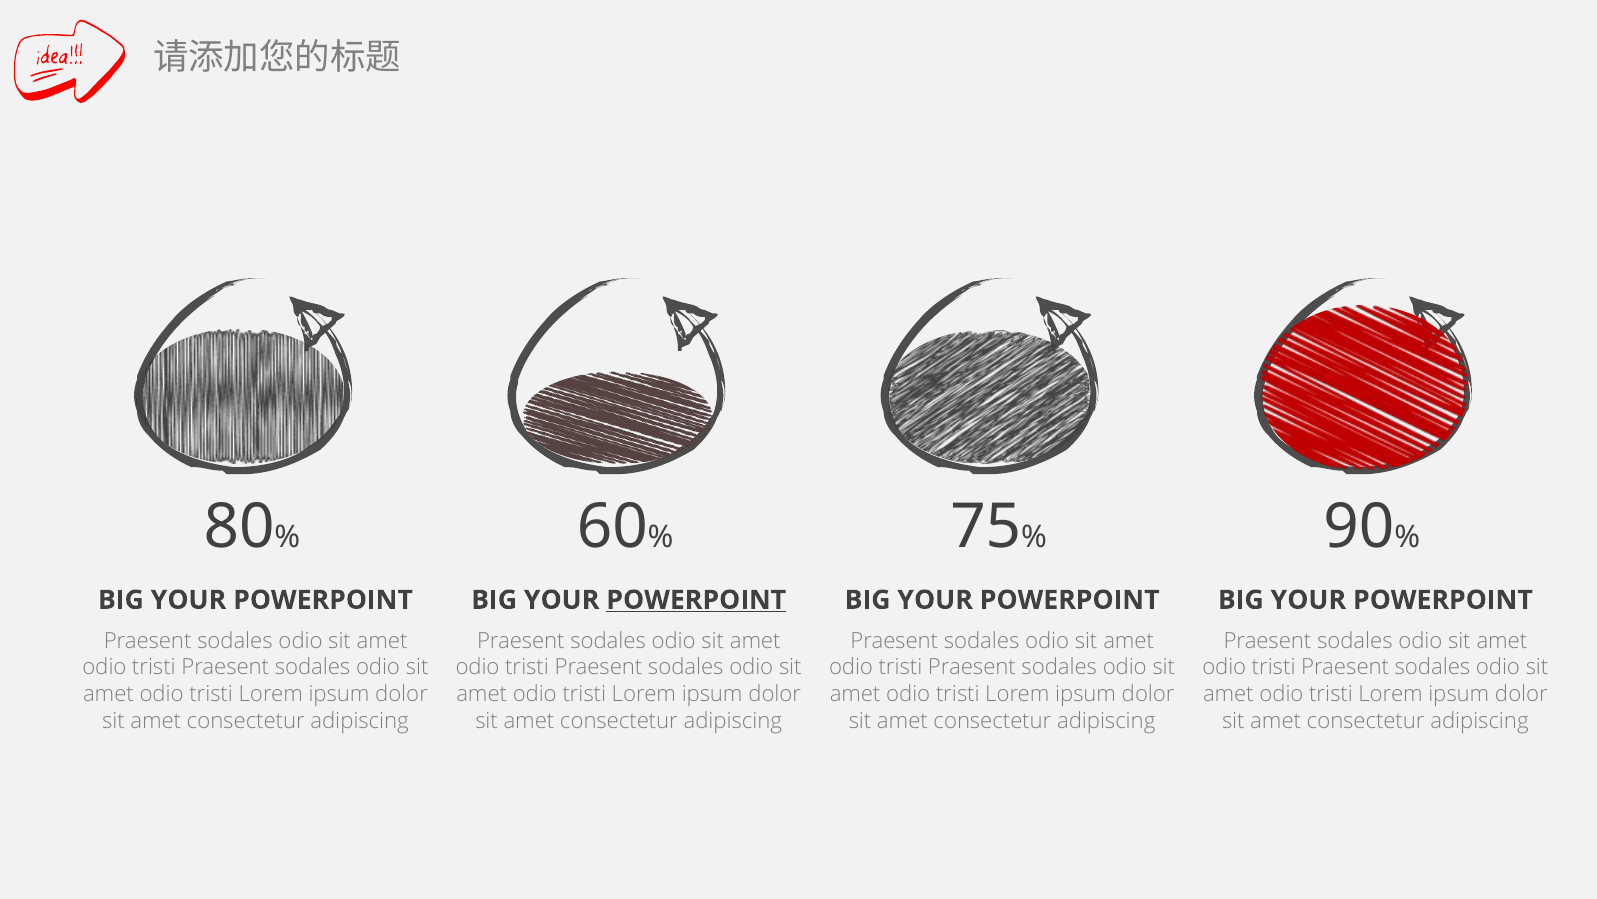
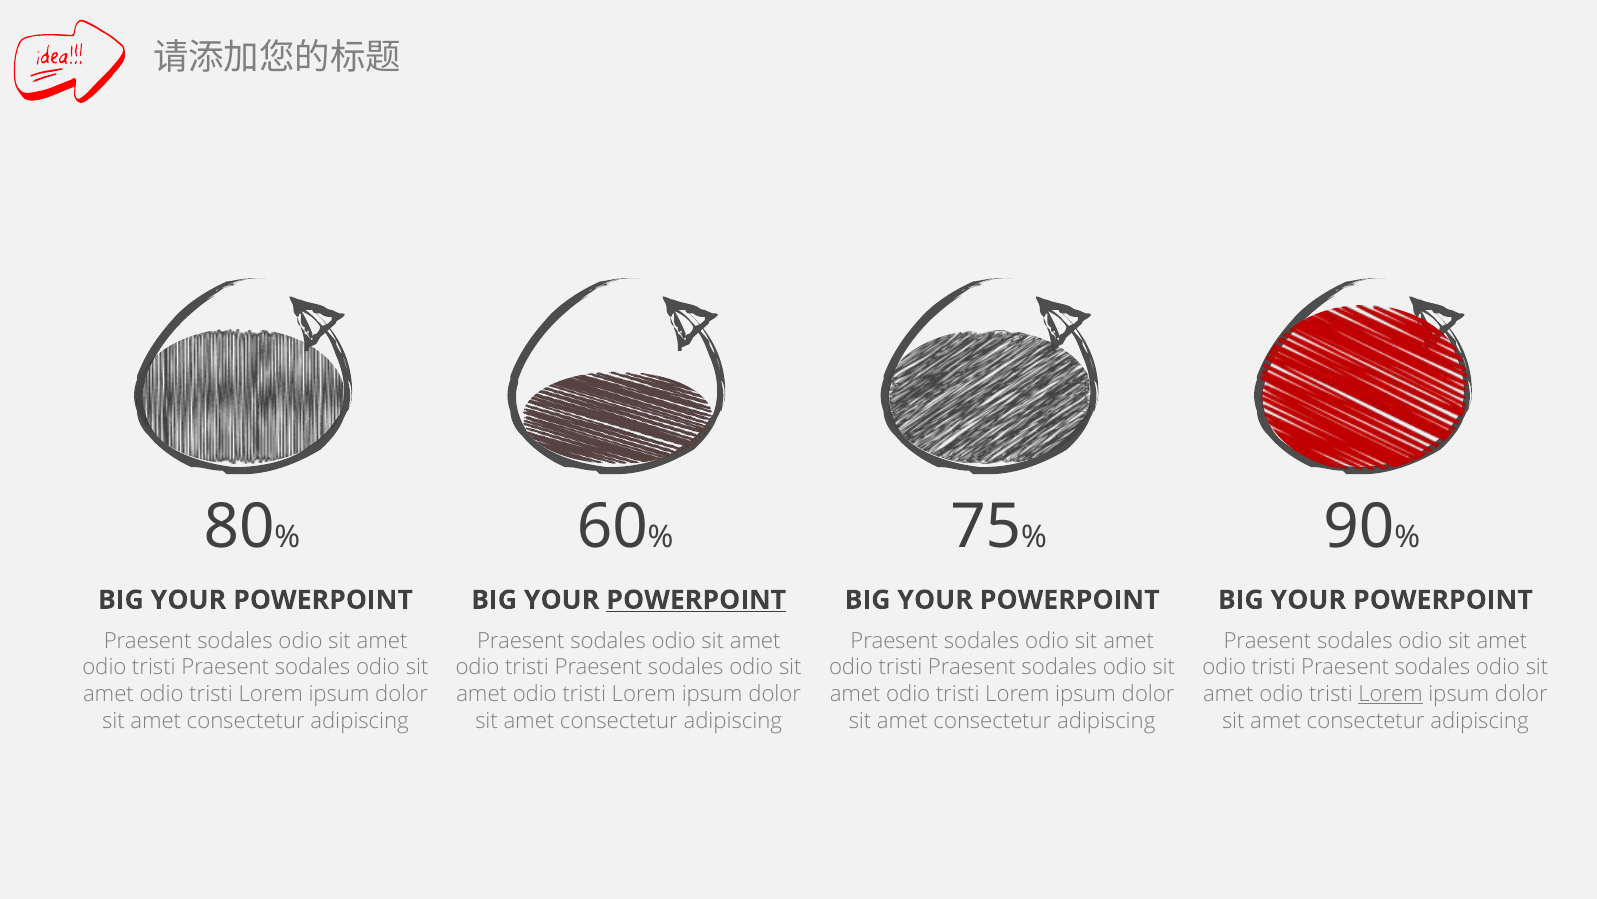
Lorem at (1391, 694) underline: none -> present
